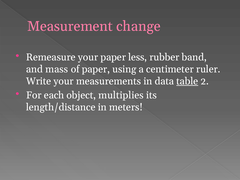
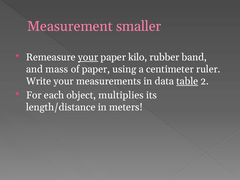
change: change -> smaller
your at (88, 57) underline: none -> present
less: less -> kilo
